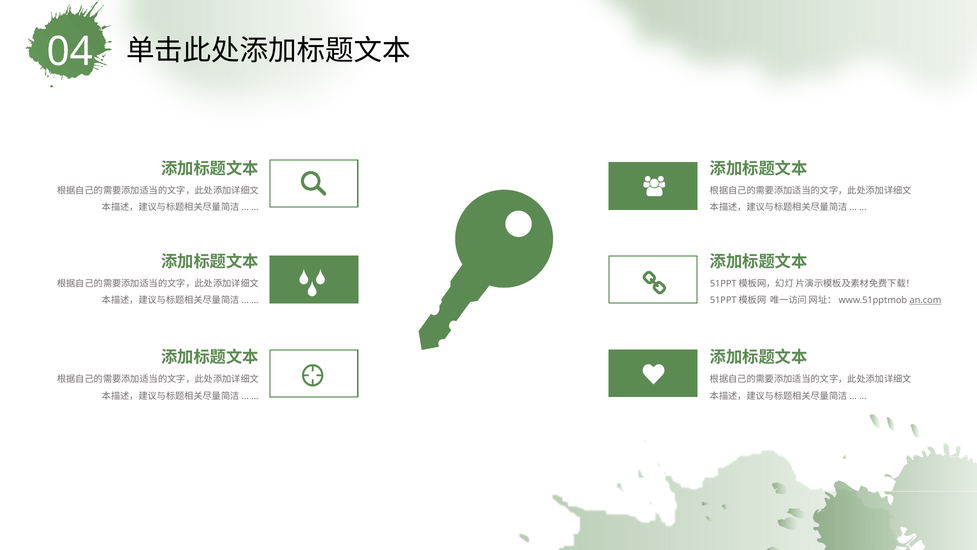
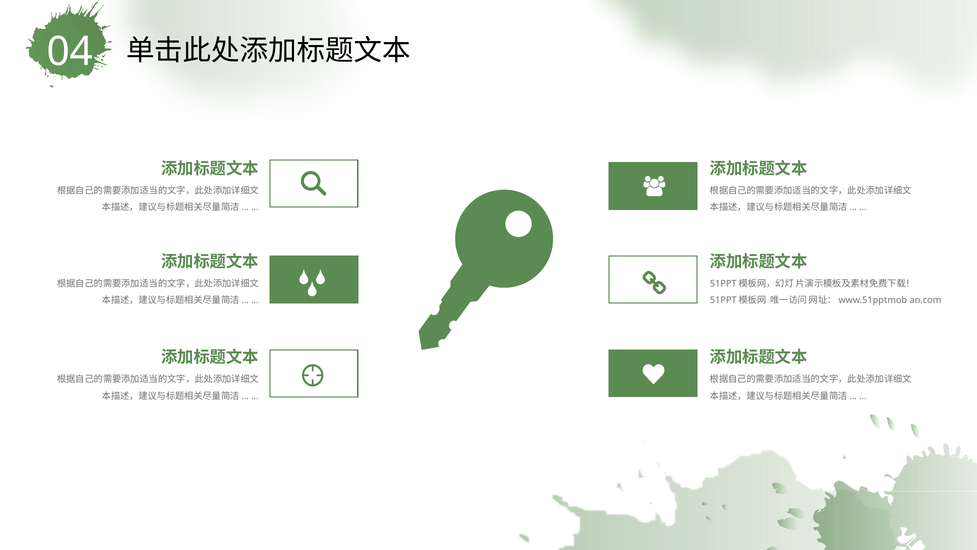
an.com underline: present -> none
